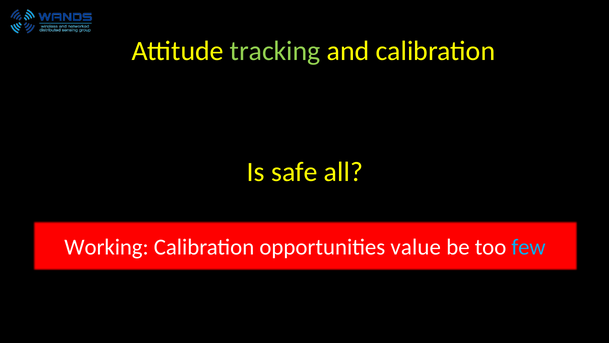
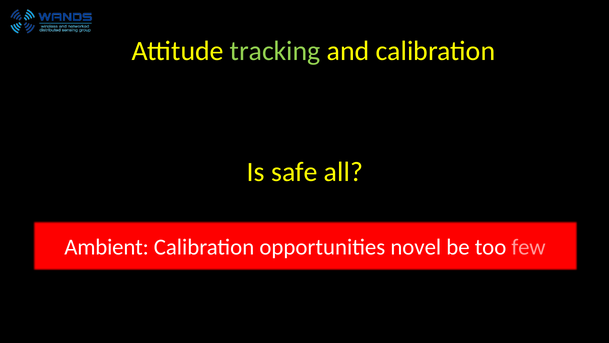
Working: Working -> Ambient
value: value -> novel
few colour: light blue -> pink
